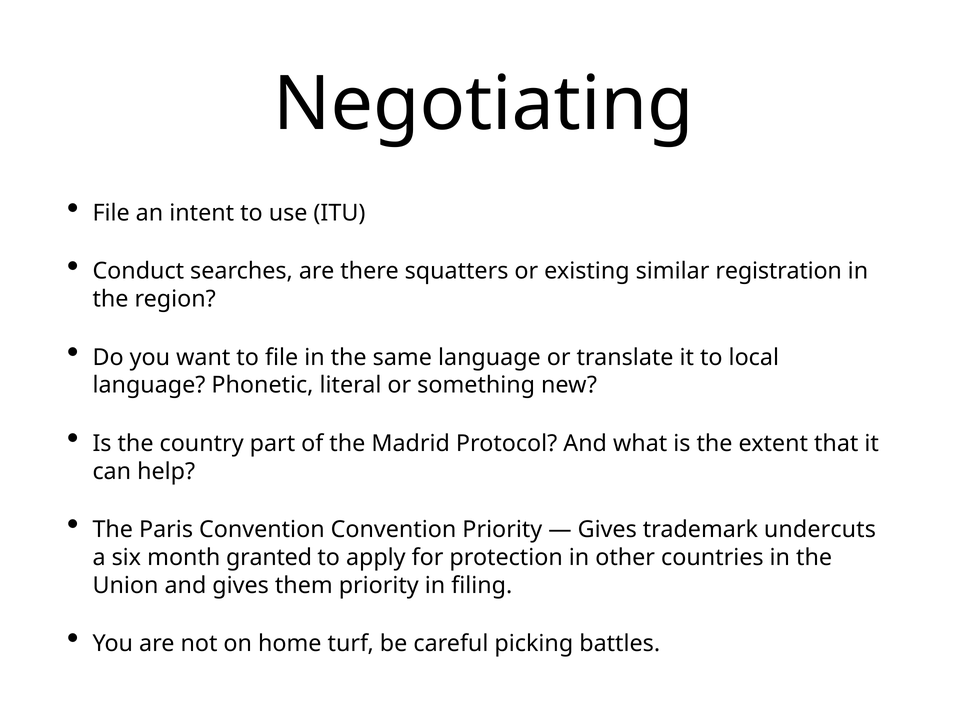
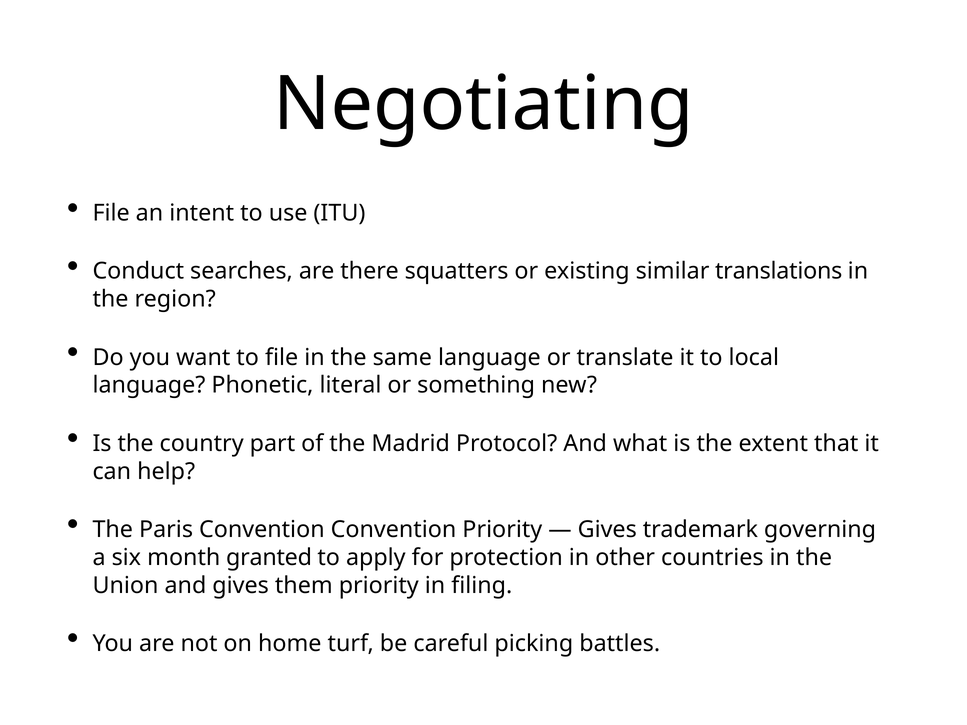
registration: registration -> translations
undercuts: undercuts -> governing
